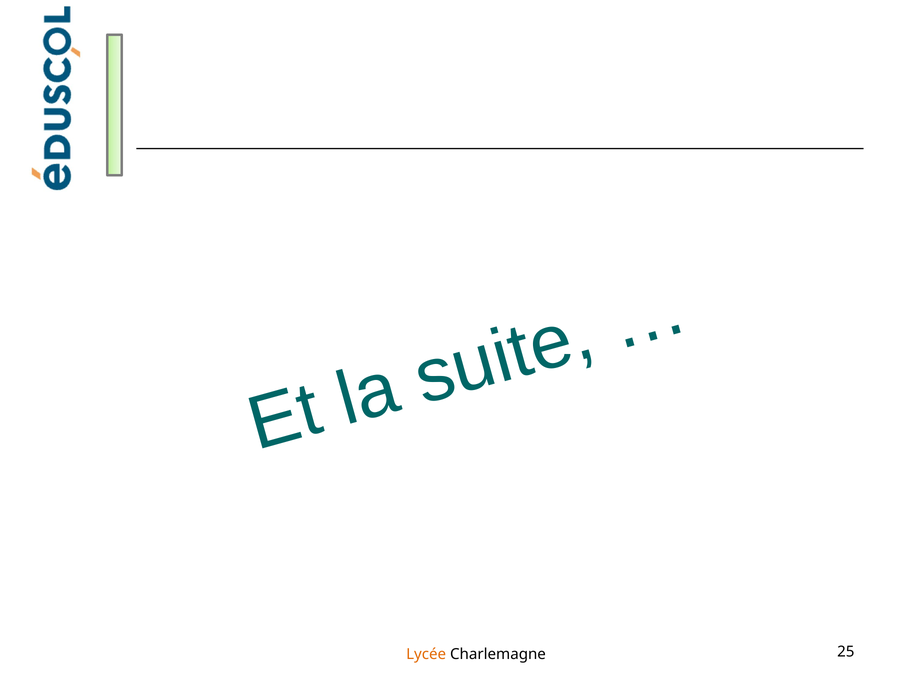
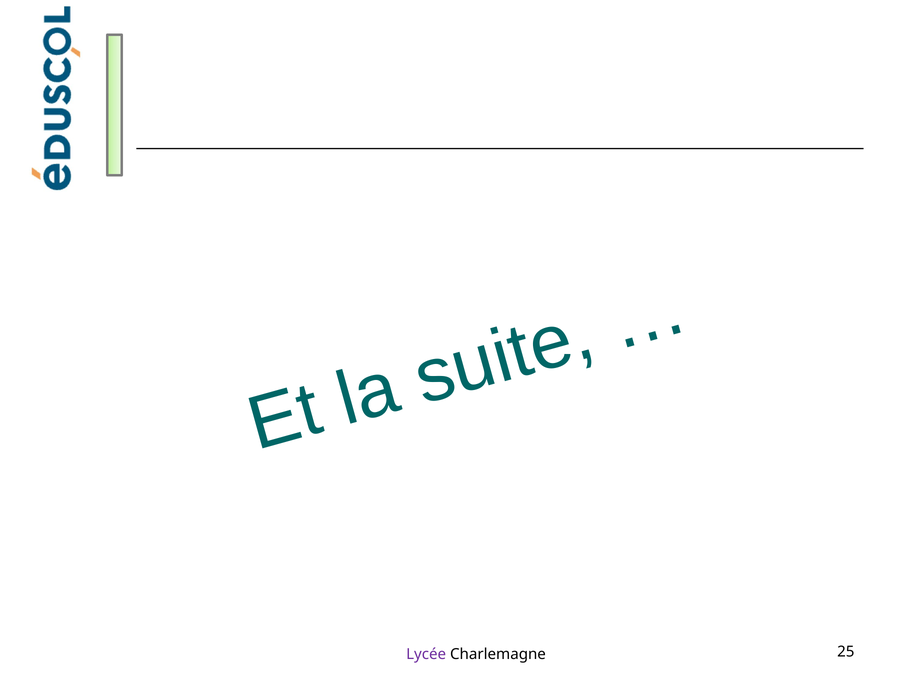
Lycée colour: orange -> purple
